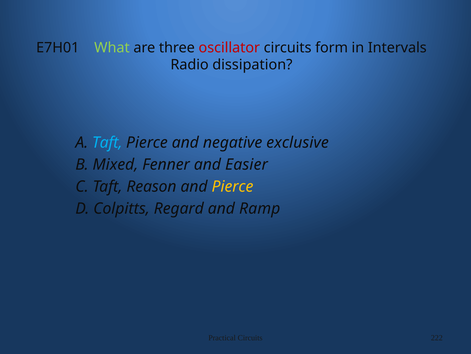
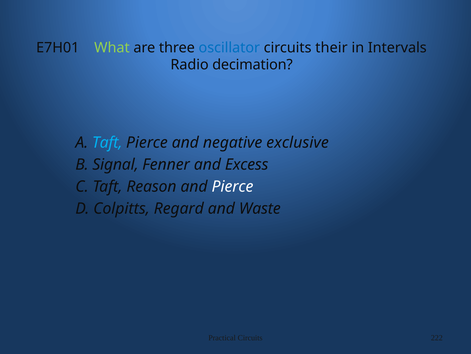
oscillator colour: red -> blue
form: form -> their
dissipation: dissipation -> decimation
Mixed: Mixed -> Signal
Easier: Easier -> Excess
Pierce at (233, 186) colour: yellow -> white
Ramp: Ramp -> Waste
